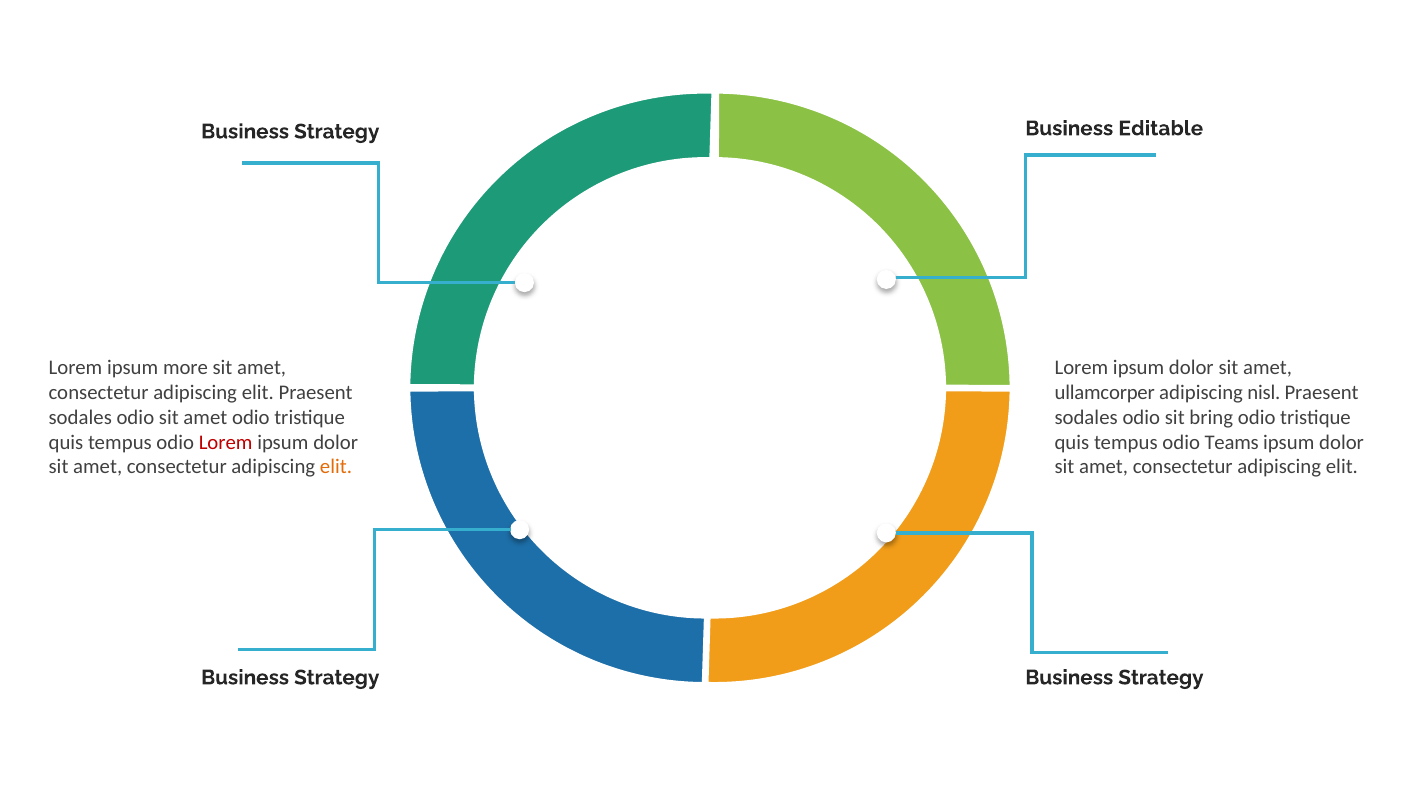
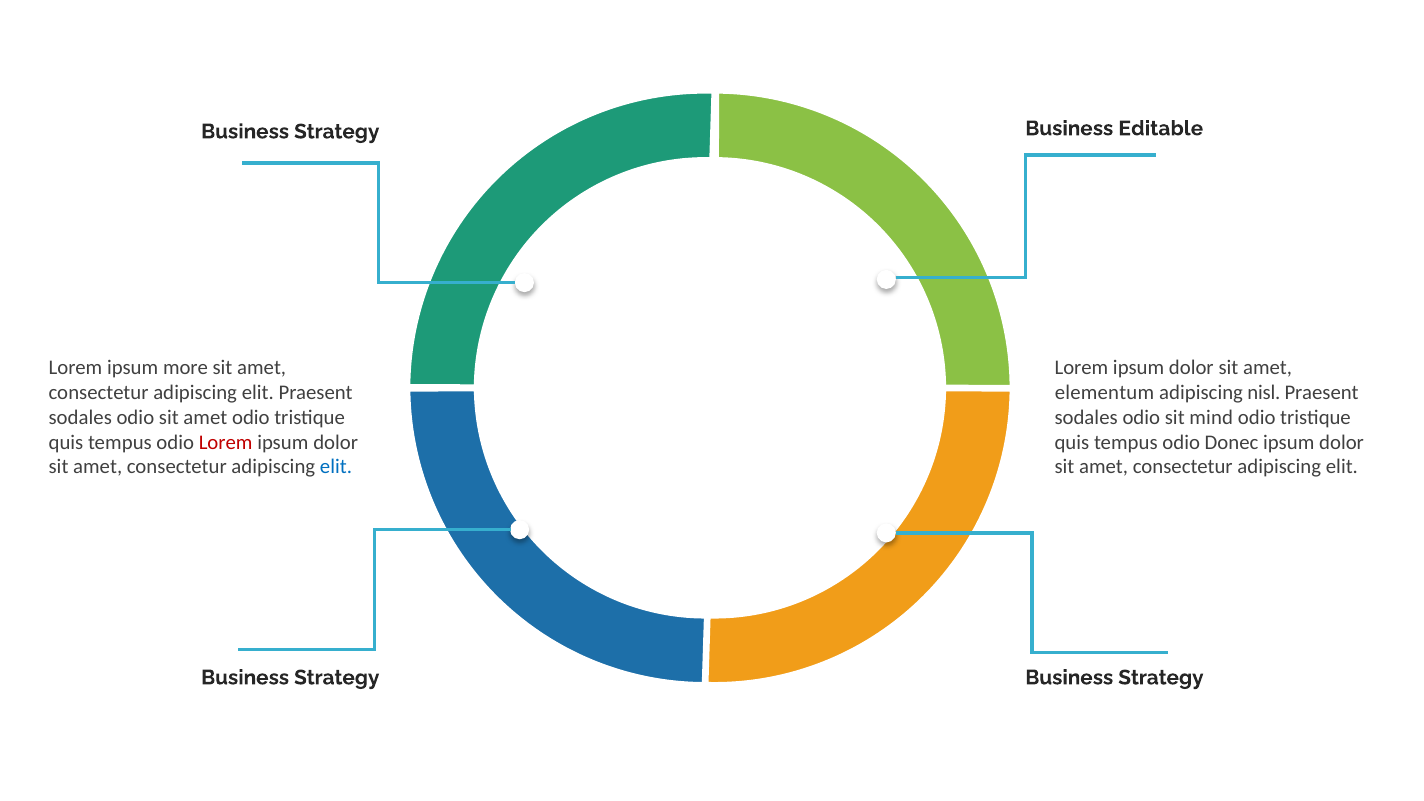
ullamcorper: ullamcorper -> elementum
bring: bring -> mind
Teams: Teams -> Donec
elit at (336, 467) colour: orange -> blue
